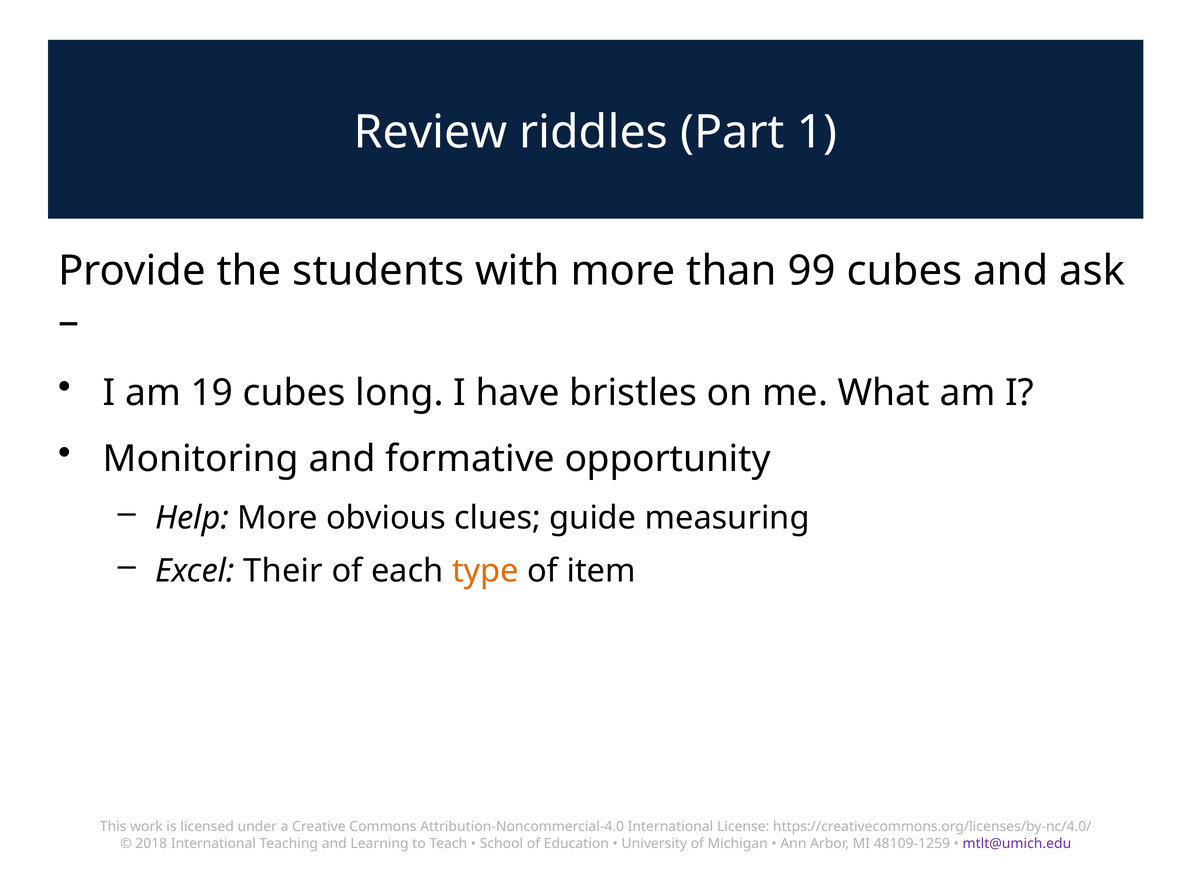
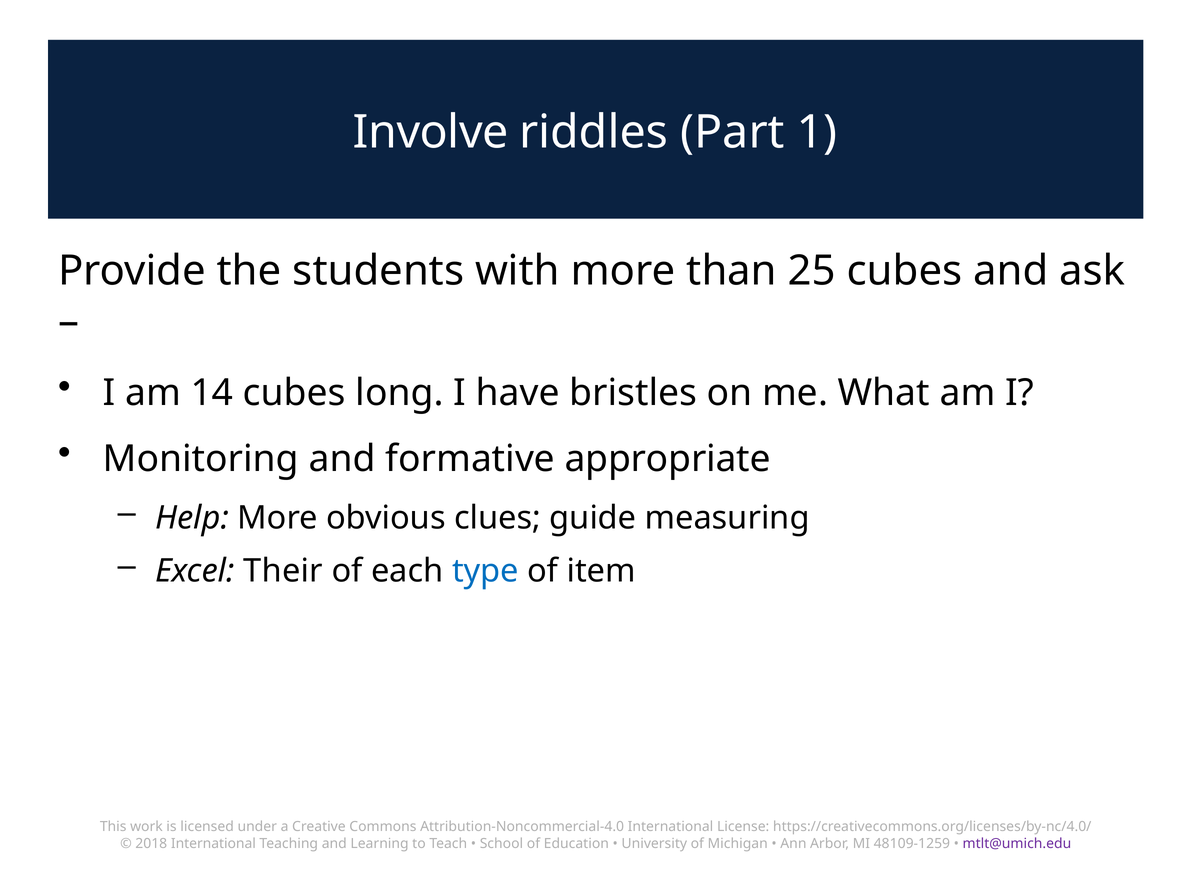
Review: Review -> Involve
99: 99 -> 25
19: 19 -> 14
opportunity: opportunity -> appropriate
type colour: orange -> blue
